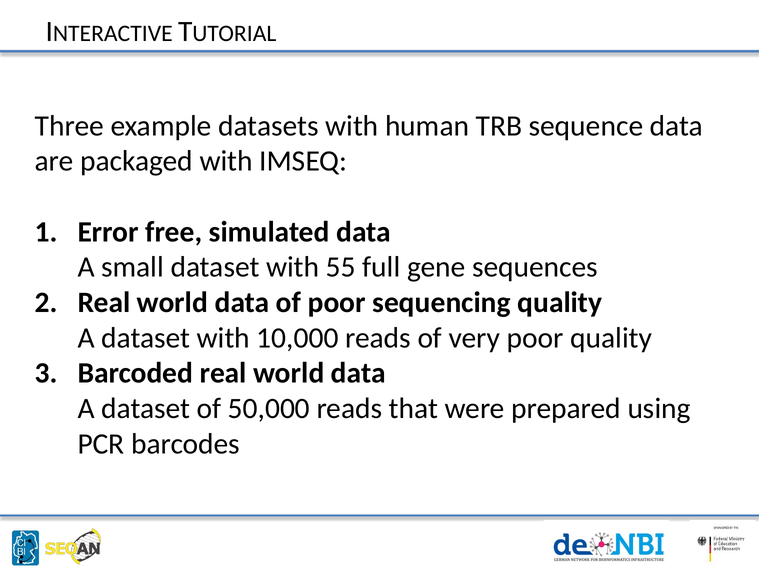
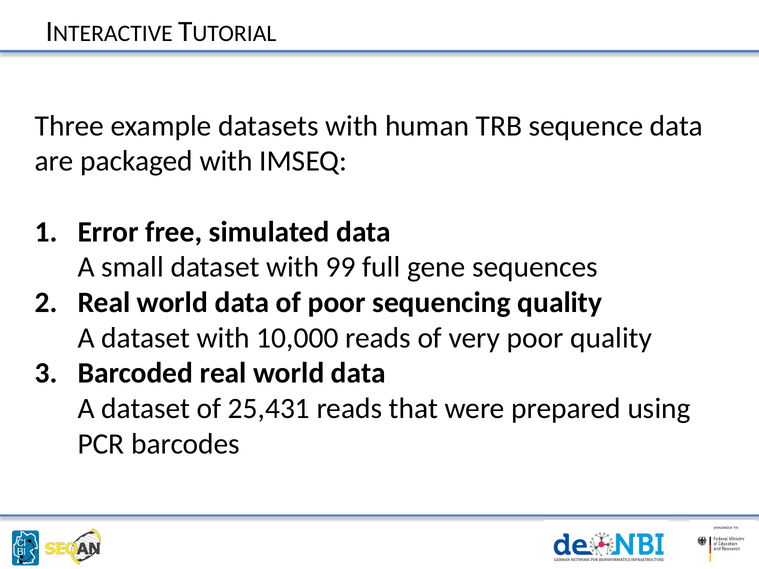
55: 55 -> 99
50,000: 50,000 -> 25,431
